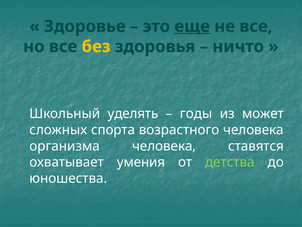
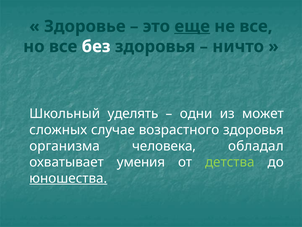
без colour: yellow -> white
годы: годы -> одни
спорта: спорта -> случае
возрастного человека: человека -> здоровья
ставятся: ставятся -> обладал
юношества underline: none -> present
